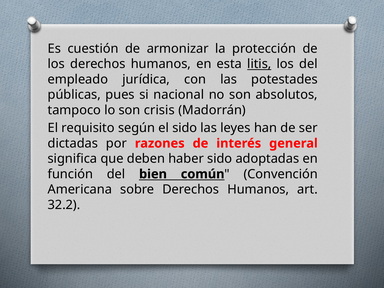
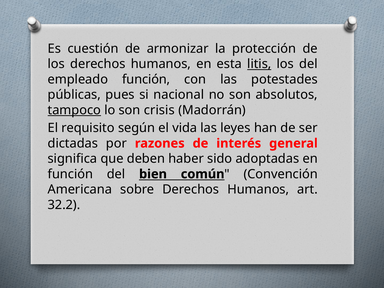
empleado jurídica: jurídica -> función
tampoco underline: none -> present
el sido: sido -> vida
